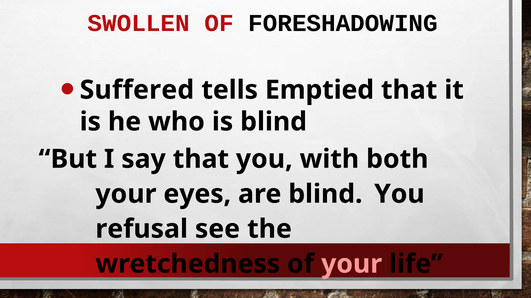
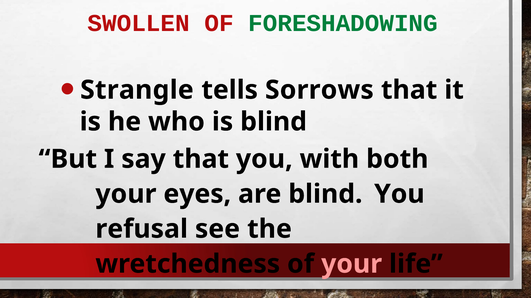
FORESHADOWING colour: black -> green
Suffered: Suffered -> Strangle
Emptied: Emptied -> Sorrows
